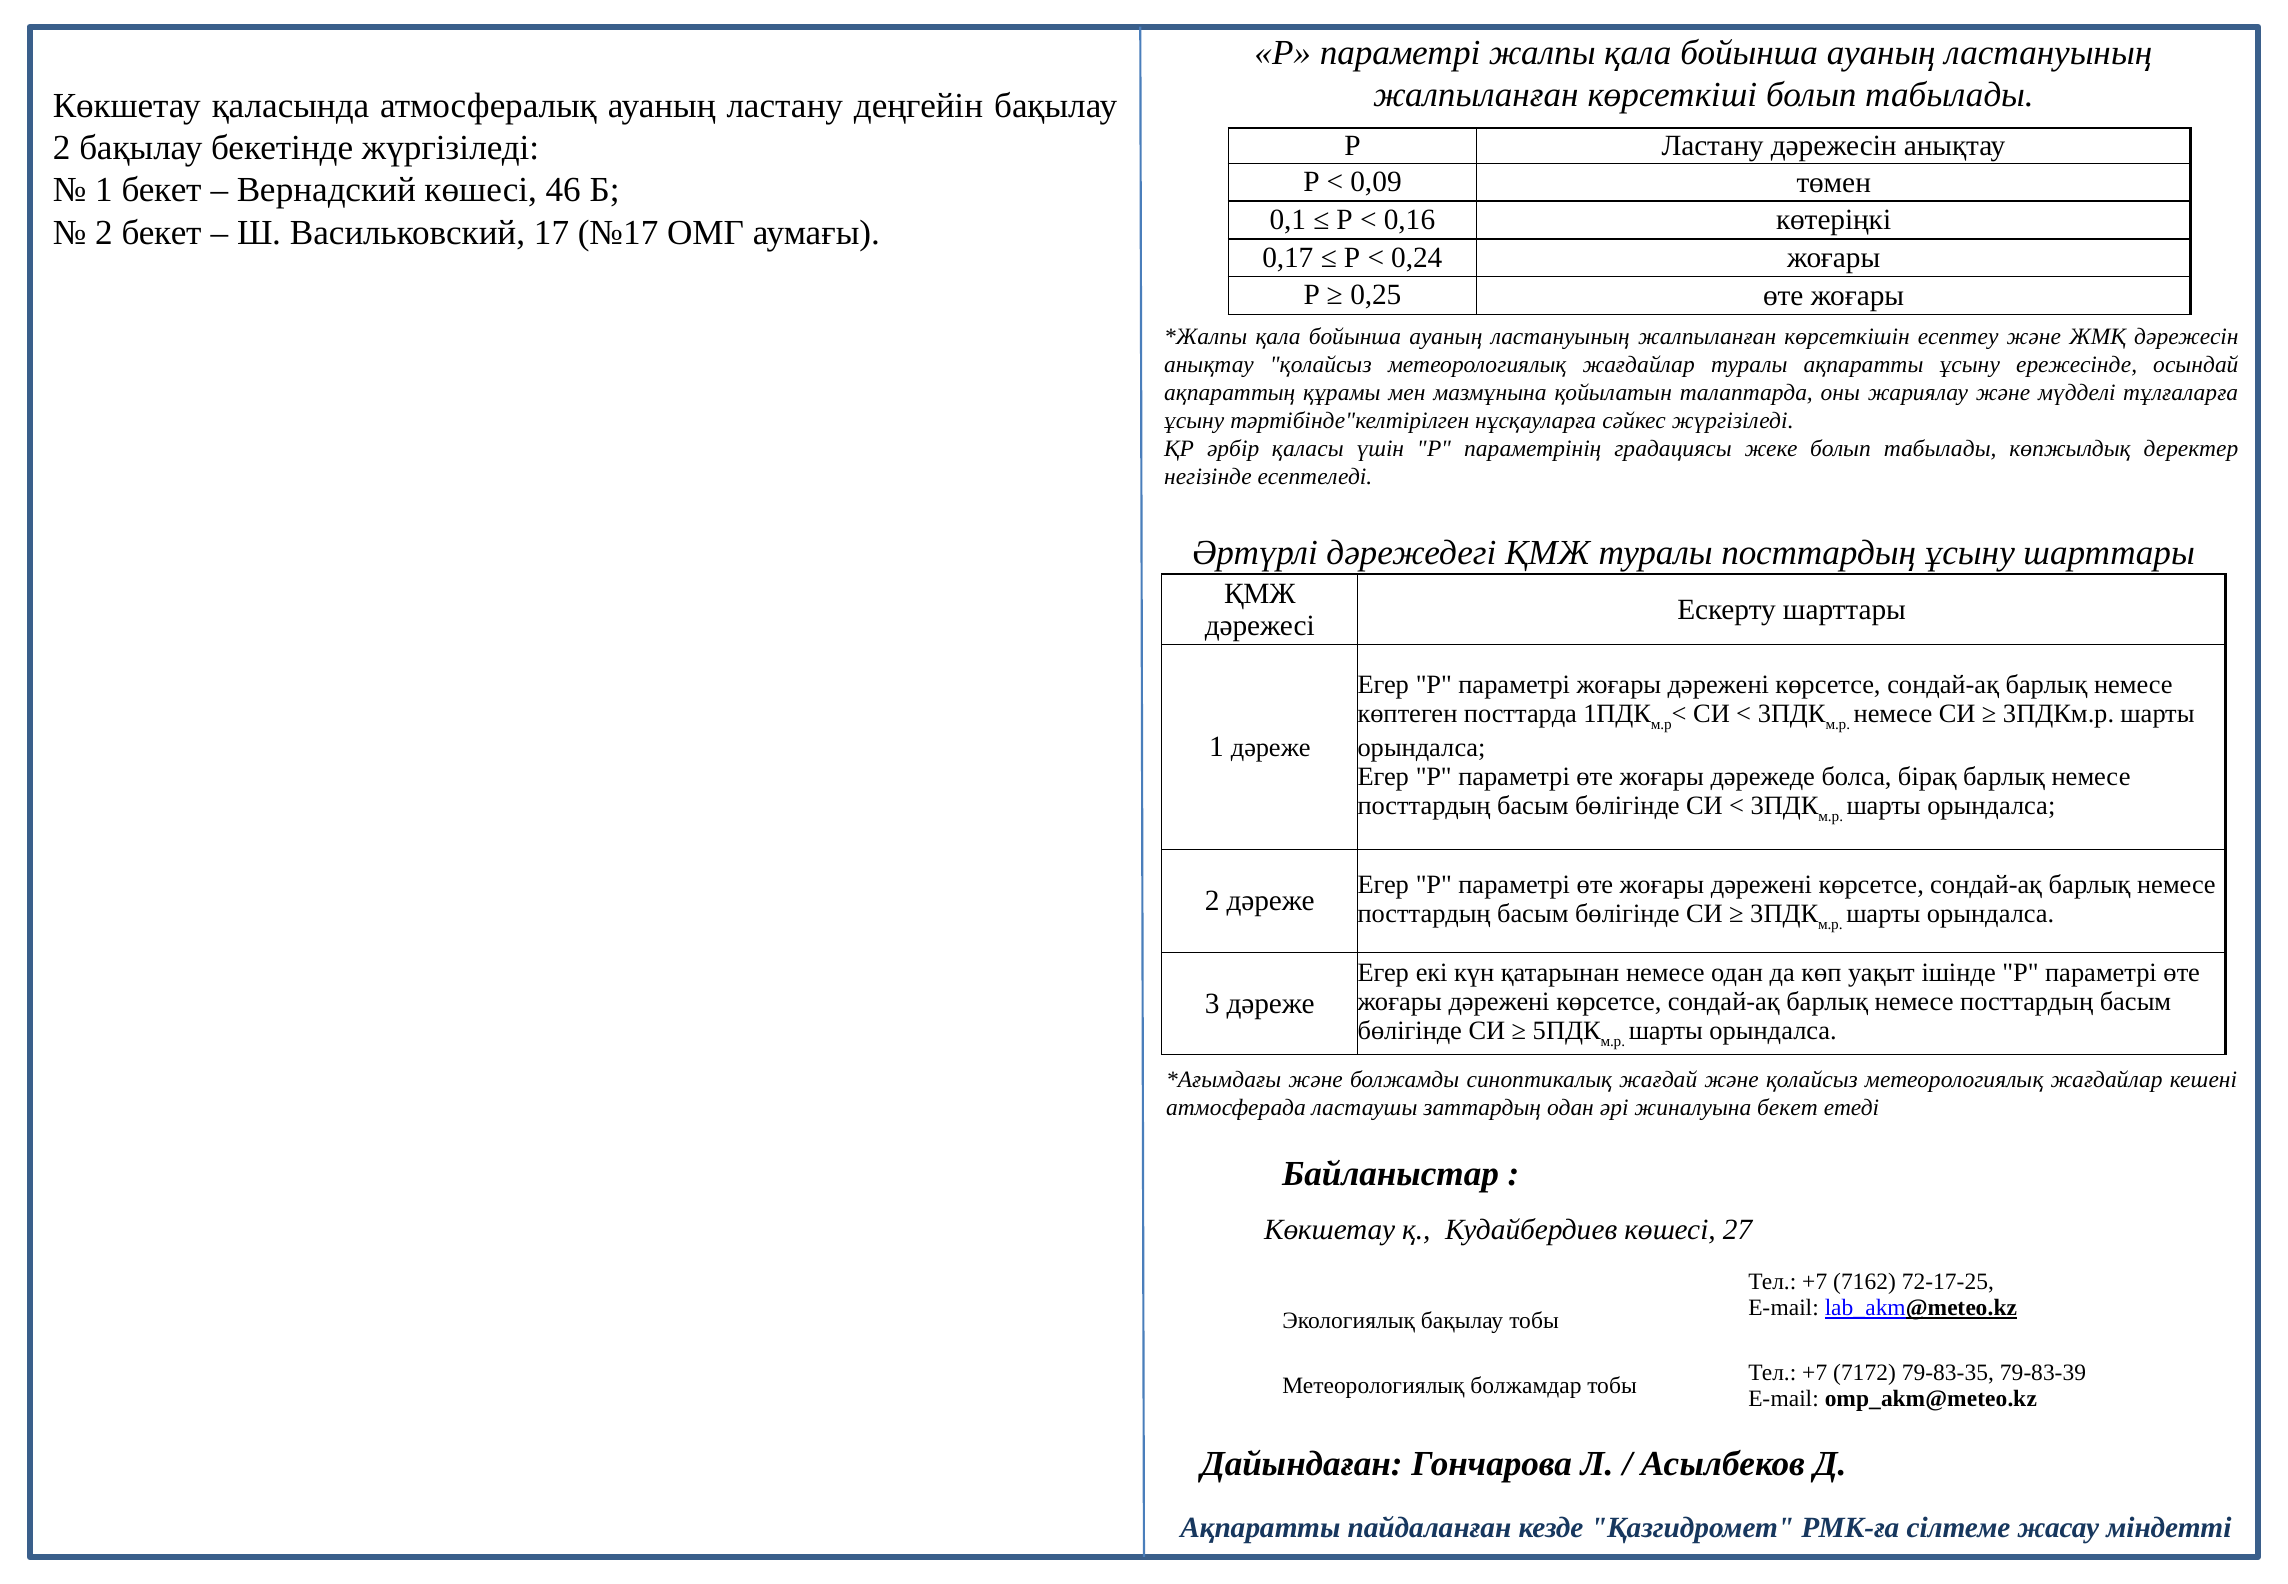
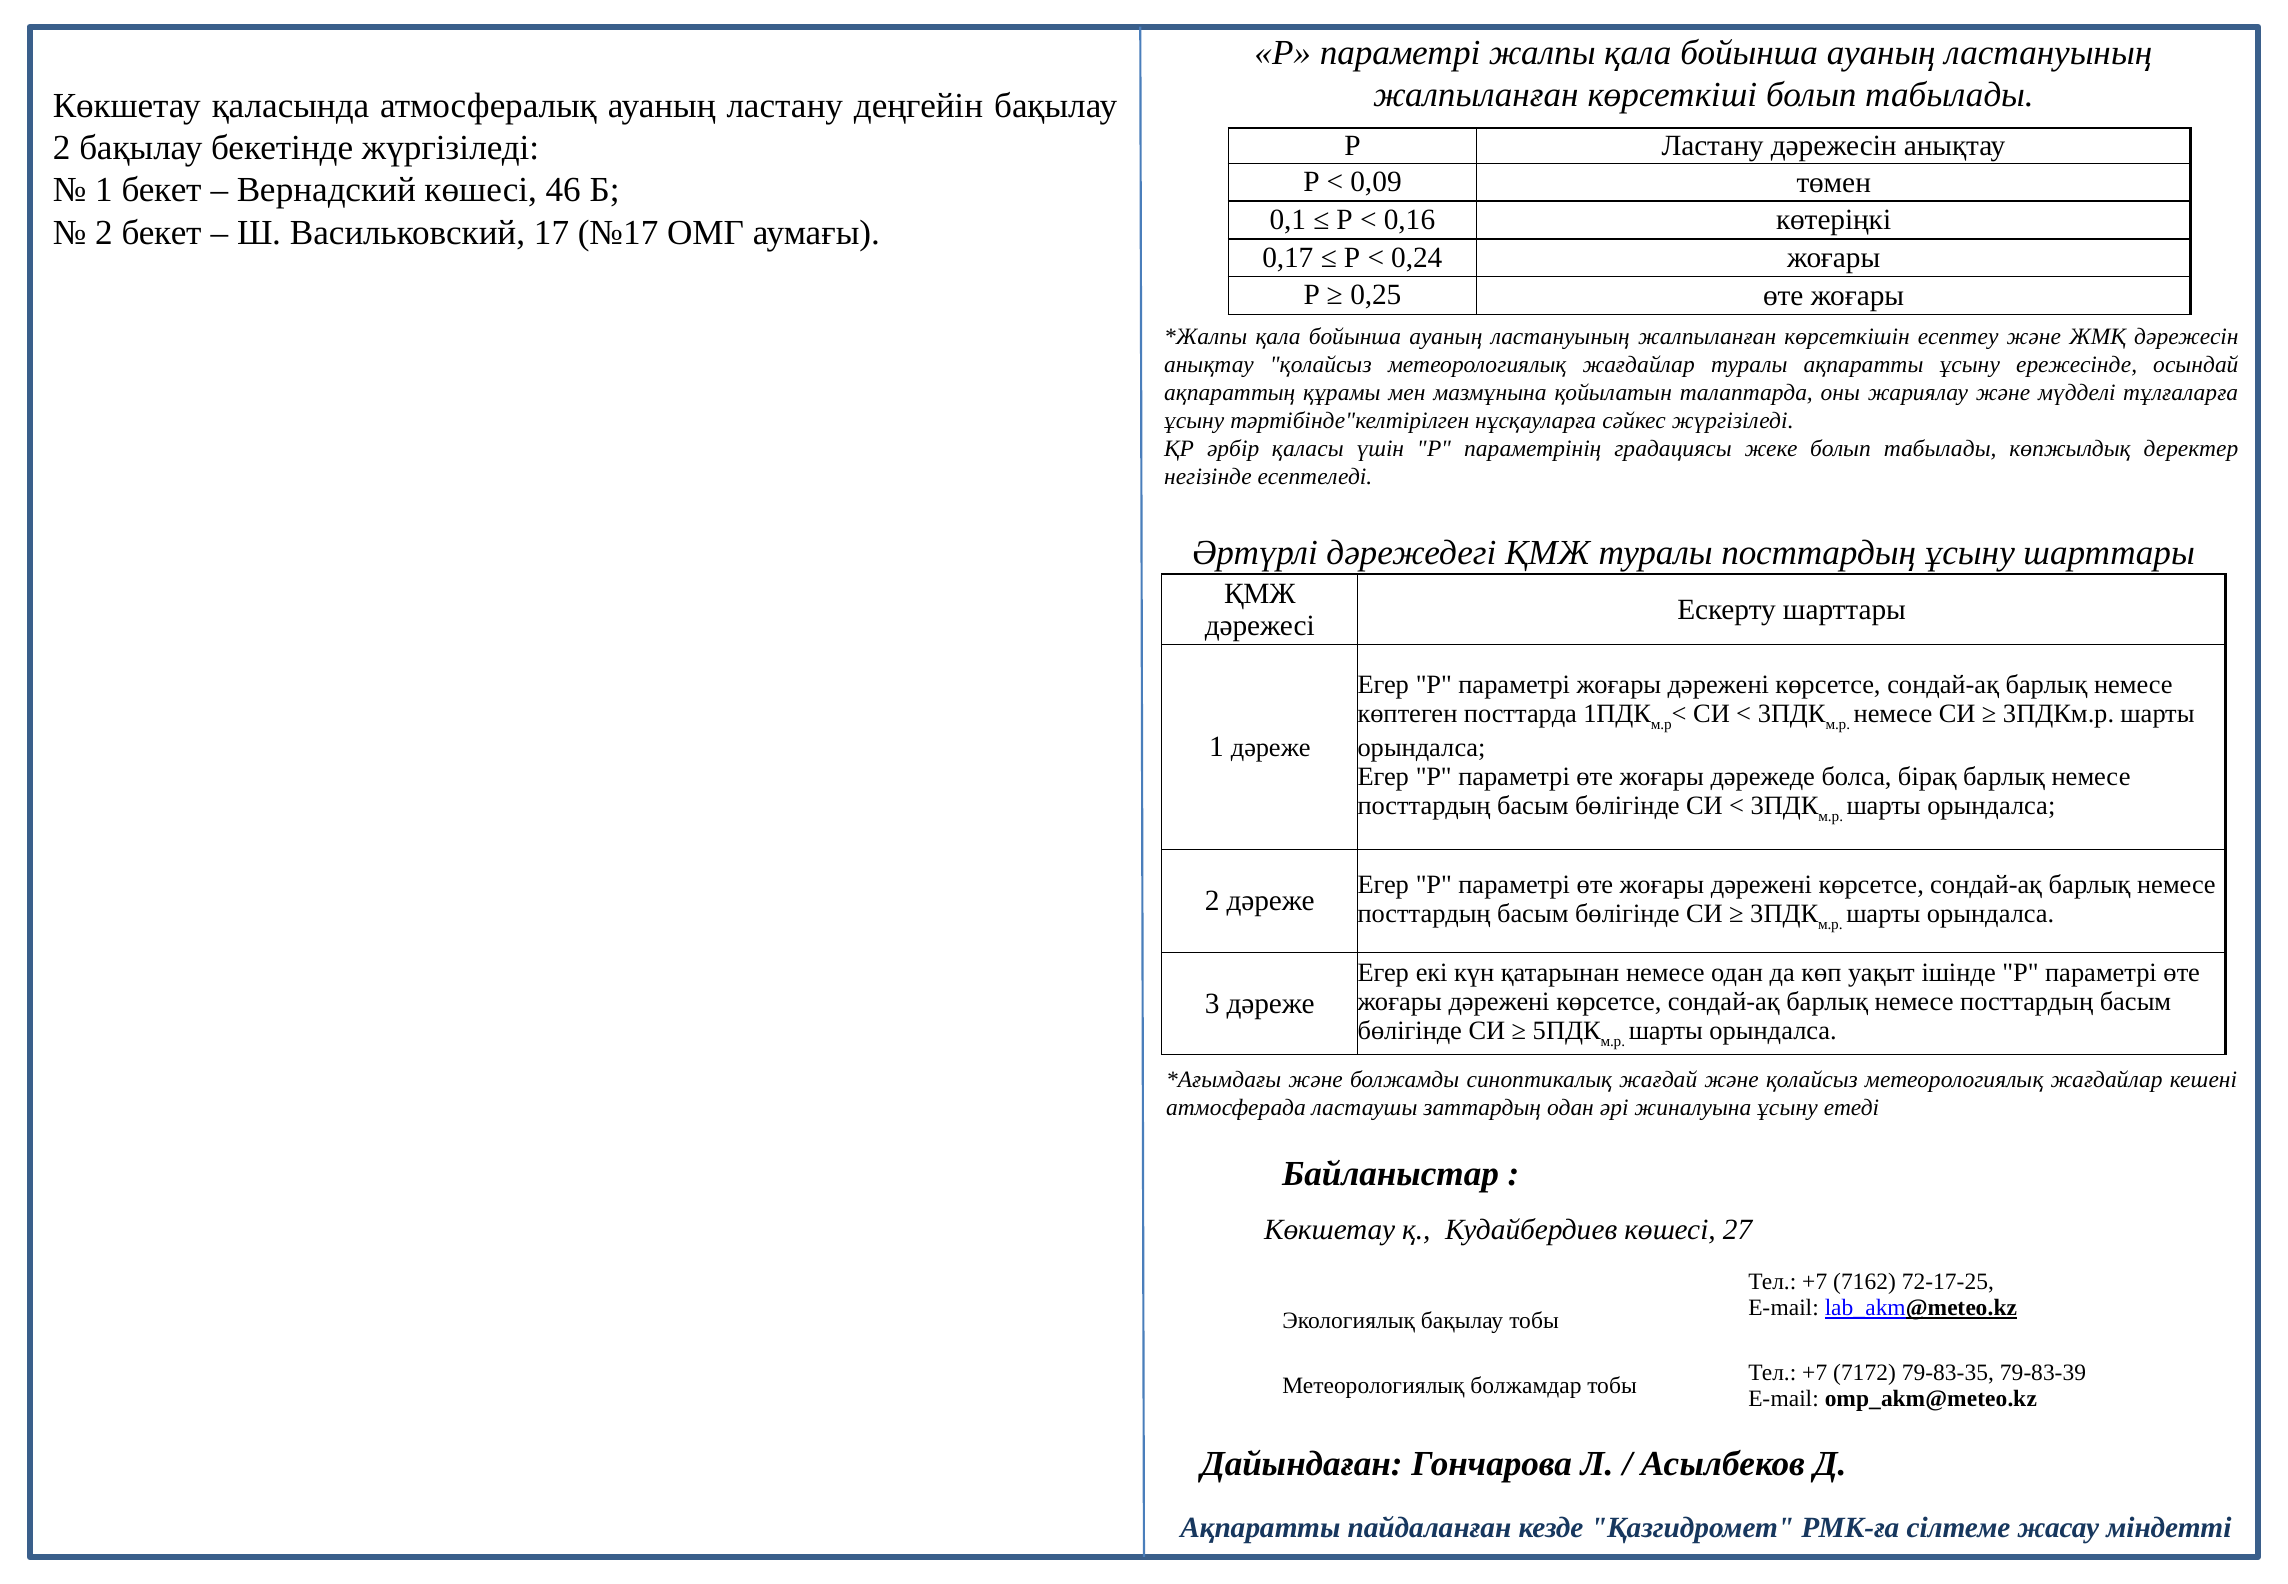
жиналуына бекет: бекет -> ұсыну
